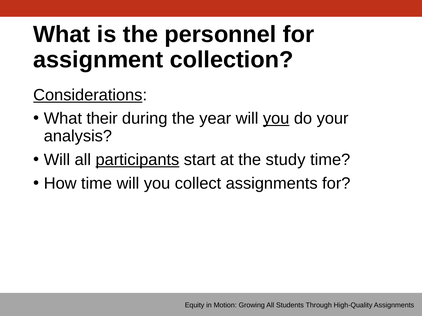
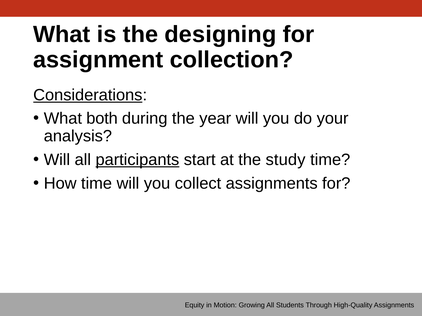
personnel: personnel -> designing
their: their -> both
you at (276, 119) underline: present -> none
